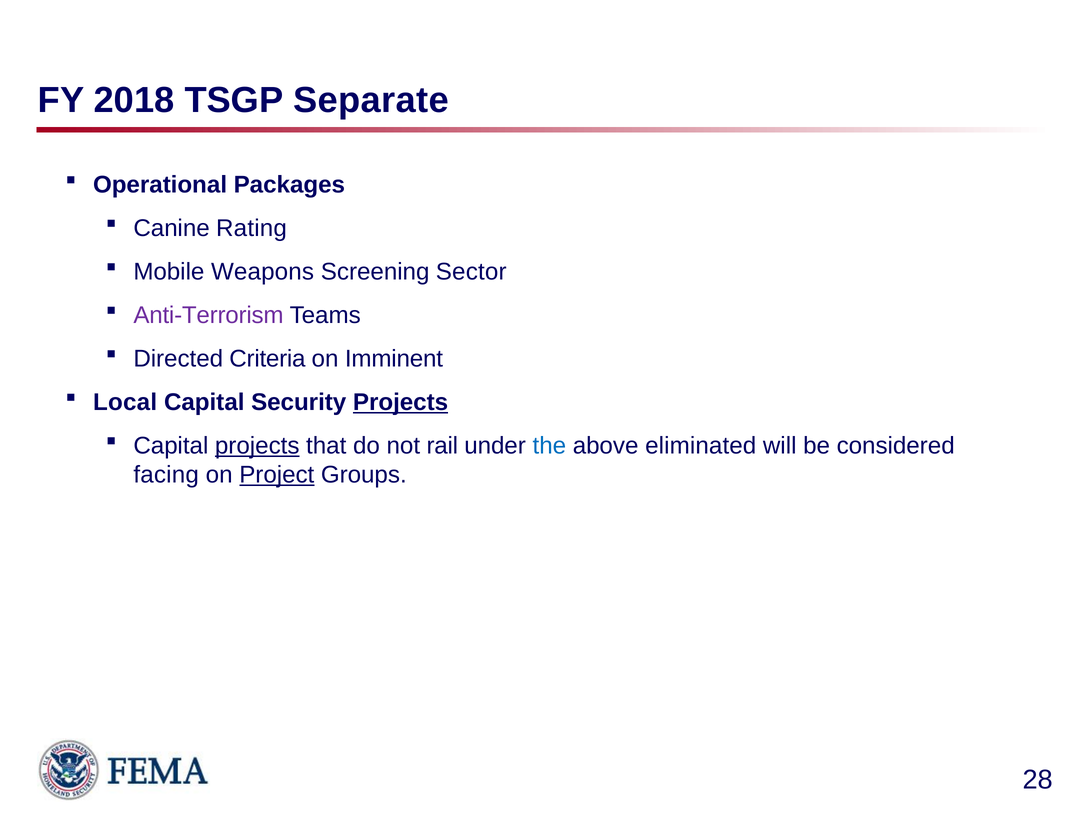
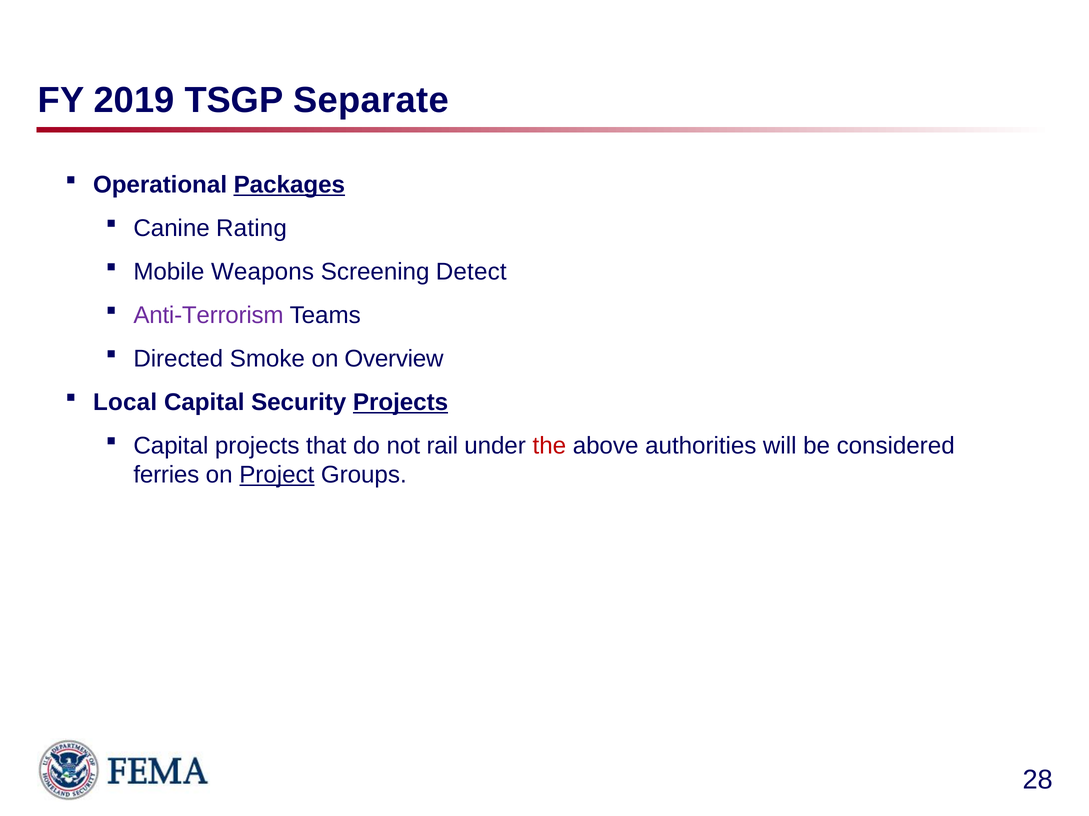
2018: 2018 -> 2019
Packages underline: none -> present
Sector: Sector -> Detect
Criteria: Criteria -> Smoke
Imminent: Imminent -> Overview
projects at (257, 446) underline: present -> none
the colour: blue -> red
eliminated: eliminated -> authorities
facing: facing -> ferries
